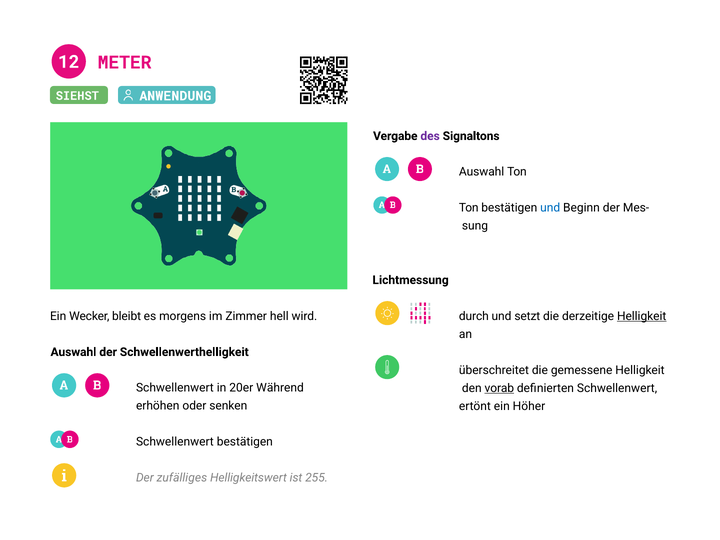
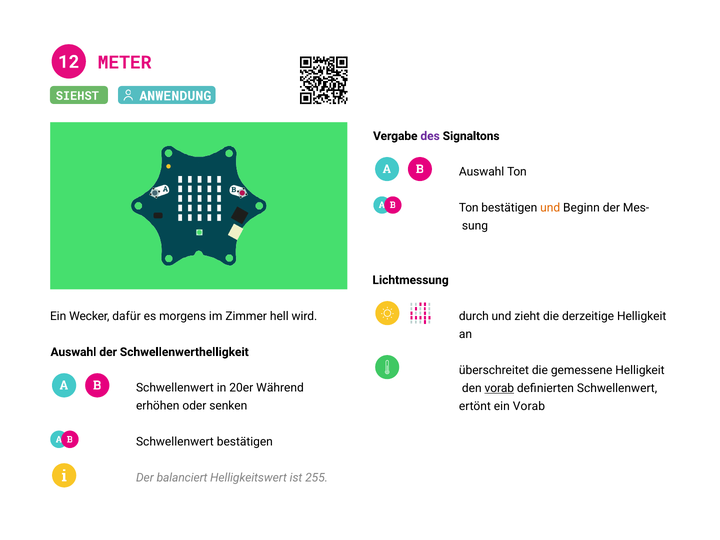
und at (550, 208) colour: blue -> orange
bleibt: bleibt -> dafür
setzt: setzt -> zieht
Helligkeit at (642, 316) underline: present -> none
ein Höher: Höher -> Vorab
zufälliges: zufälliges -> balanciert
